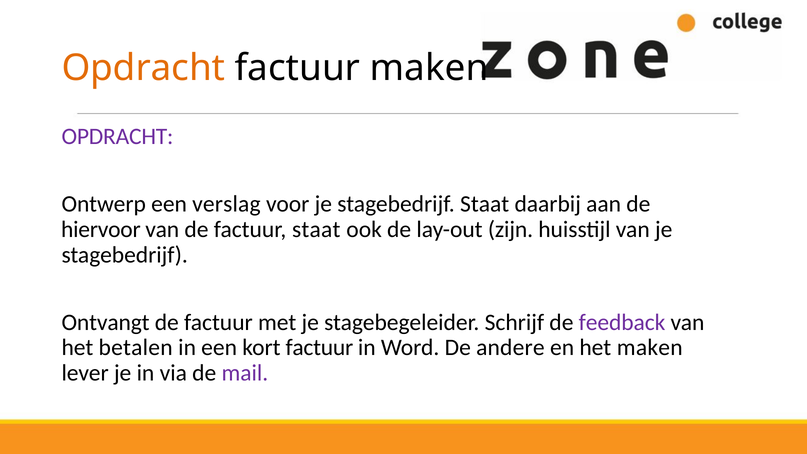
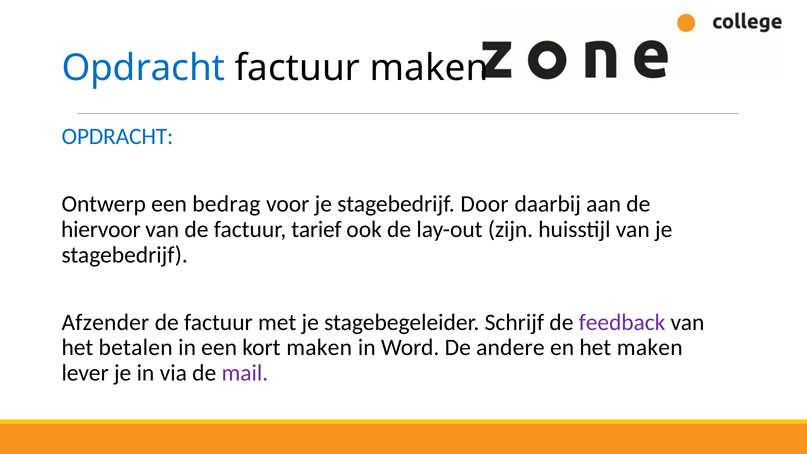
Opdracht at (143, 68) colour: orange -> blue
OPDRACHT at (117, 136) colour: purple -> blue
verslag: verslag -> bedrag
stagebedrijf Staat: Staat -> Door
factuur staat: staat -> tarief
Ontvangt: Ontvangt -> Afzender
kort factuur: factuur -> maken
